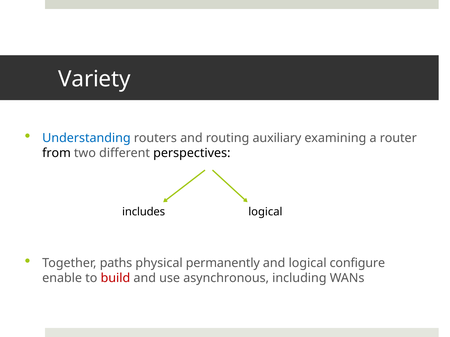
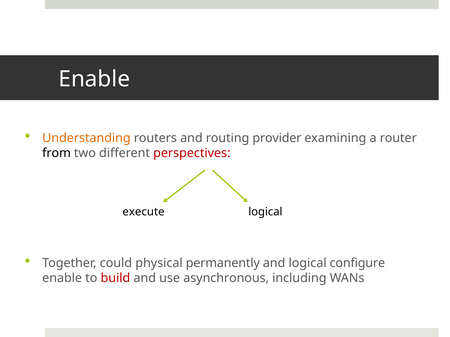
Variety at (94, 79): Variety -> Enable
Understanding colour: blue -> orange
auxiliary: auxiliary -> provider
perspectives colour: black -> red
includes: includes -> execute
paths: paths -> could
